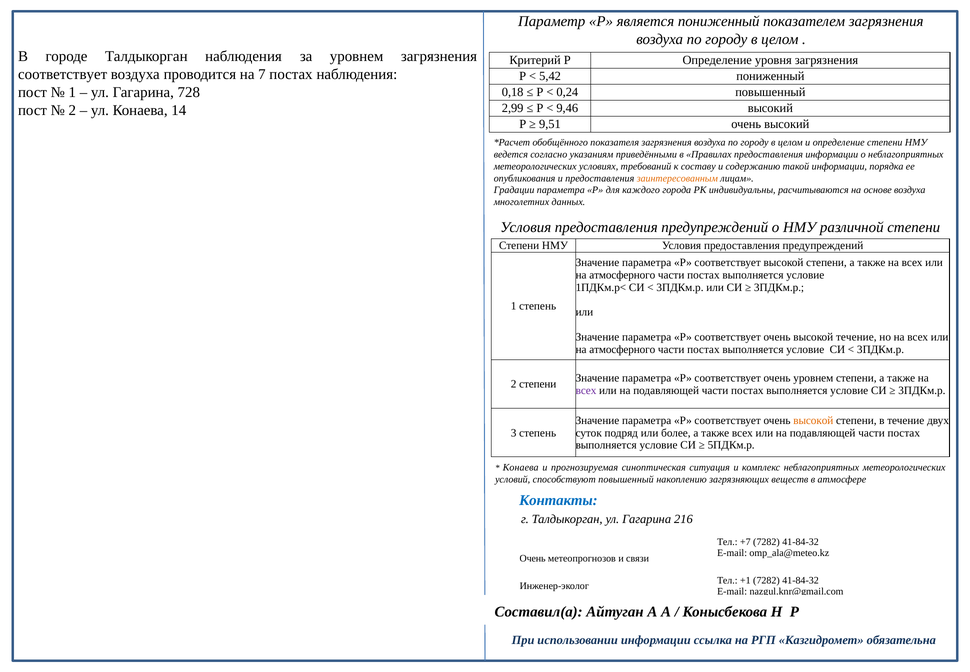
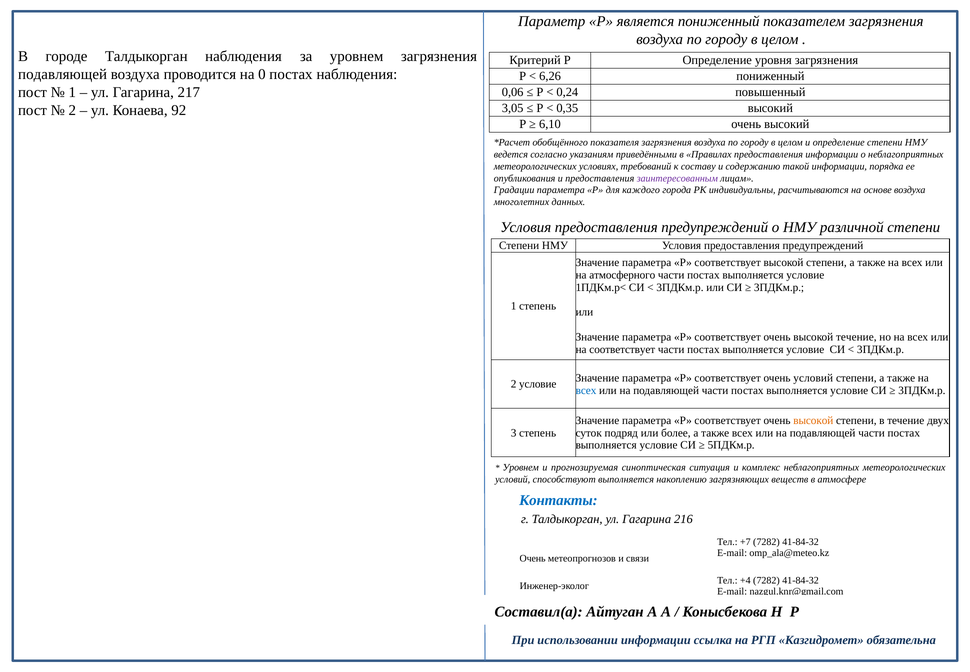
соответствует at (63, 74): соответствует -> подавляющей
7: 7 -> 0
5,42: 5,42 -> 6,26
728: 728 -> 217
0,18: 0,18 -> 0,06
2,99: 2,99 -> 3,05
9,46: 9,46 -> 0,35
14: 14 -> 92
9,51: 9,51 -> 6,10
заинтересованным colour: orange -> purple
атмосферного at (622, 349): атмосферного -> соответствует
очень уровнем: уровнем -> условий
2 степени: степени -> условие
всех at (586, 390) colour: purple -> blue
Конаева at (521, 467): Конаева -> Уровнем
способствуют повышенный: повышенный -> выполняется
+1: +1 -> +4
